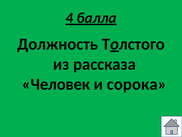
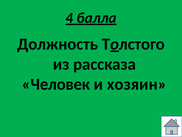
сорока: сорока -> хозяин
